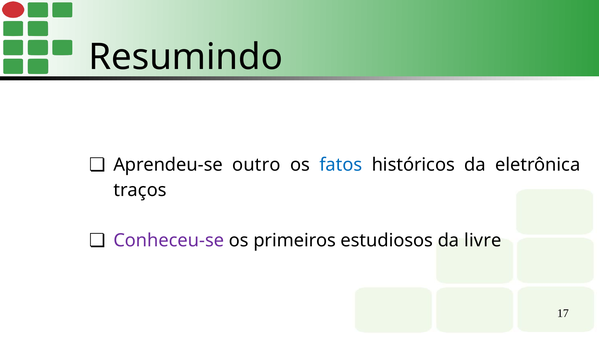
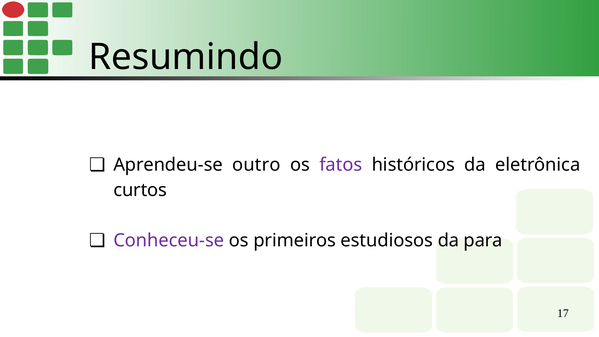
fatos colour: blue -> purple
traços: traços -> curtos
livre: livre -> para
